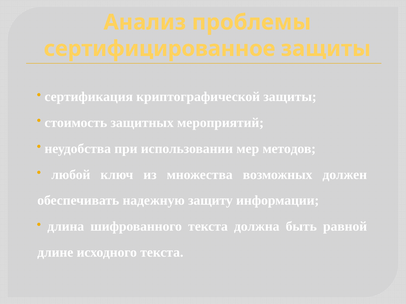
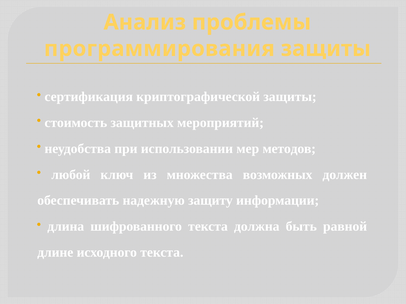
сертифицированное: сертифицированное -> программирования
